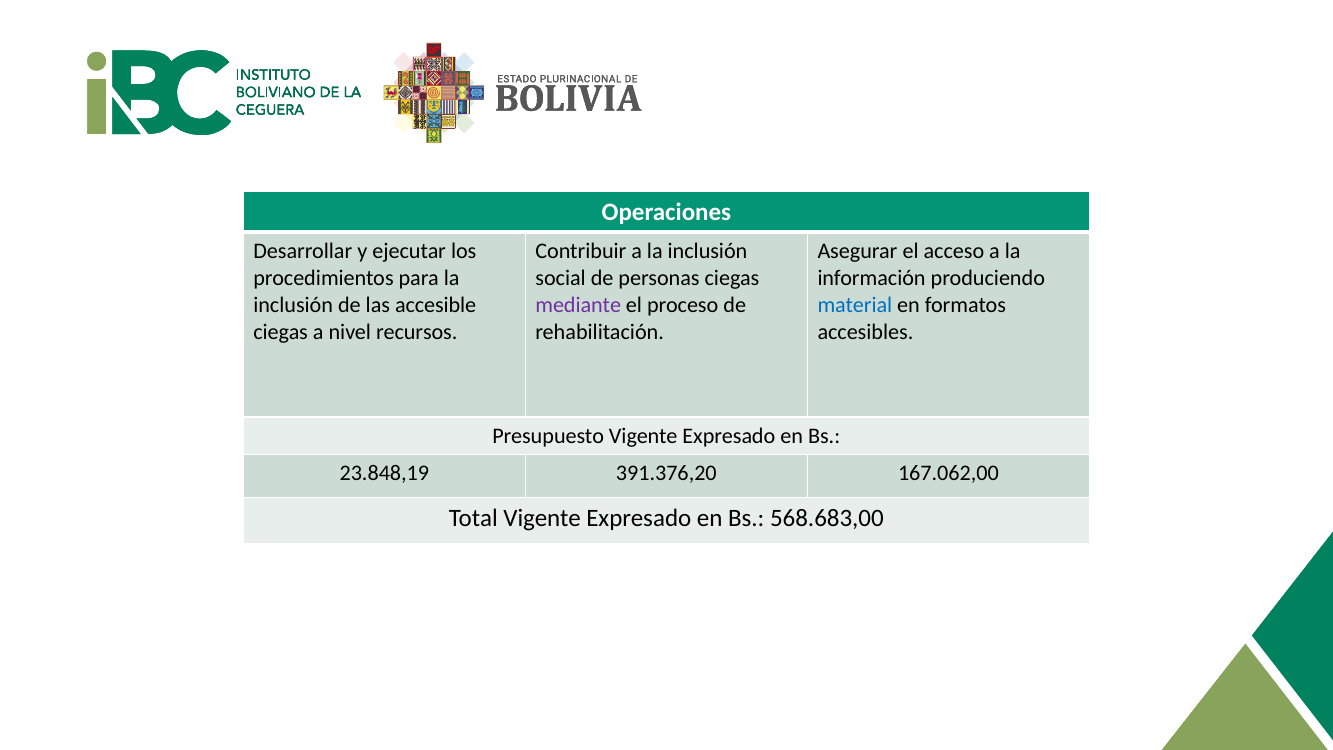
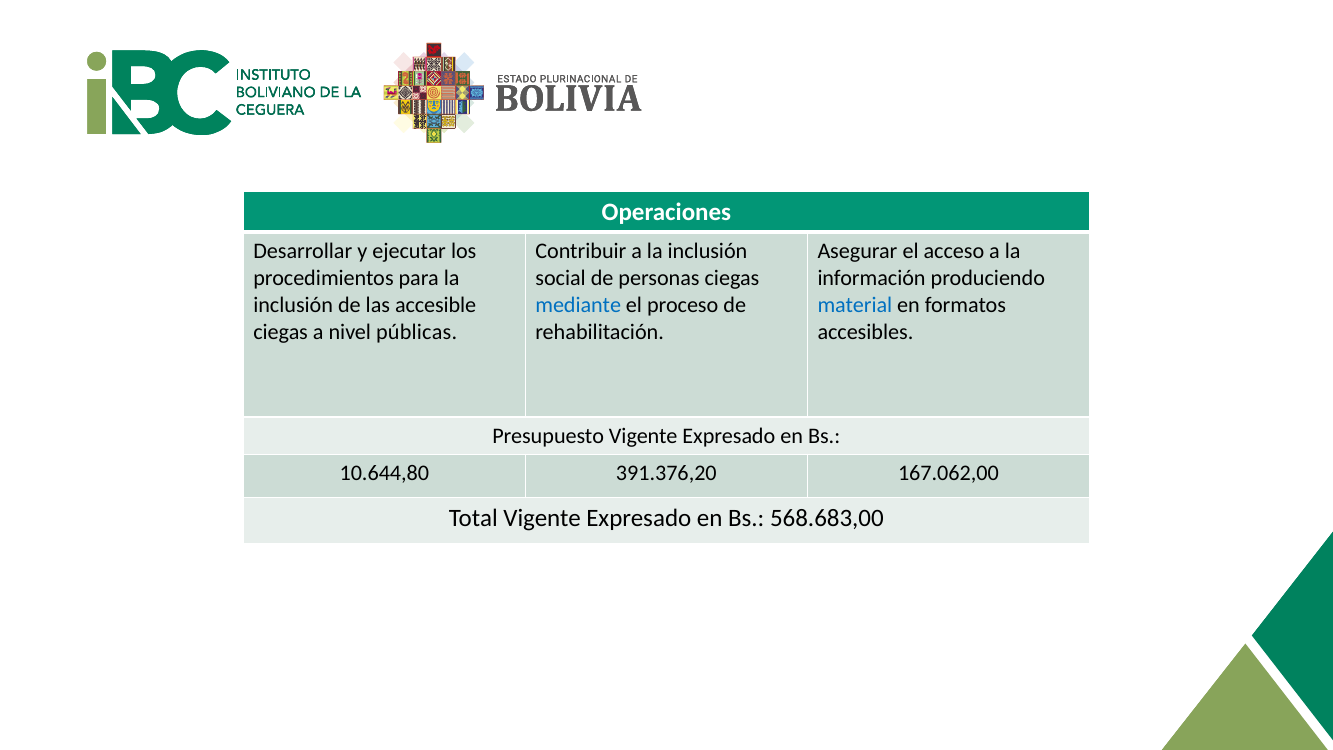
mediante colour: purple -> blue
recursos: recursos -> públicas
23.848,19: 23.848,19 -> 10.644,80
